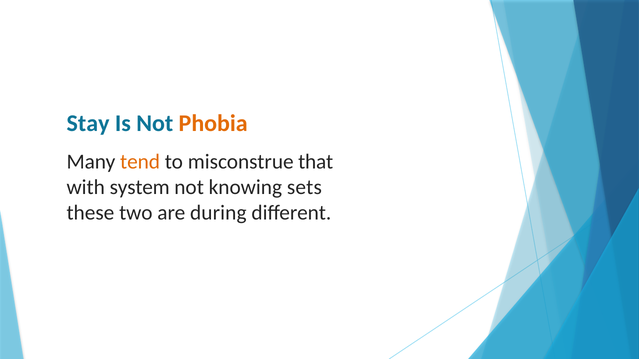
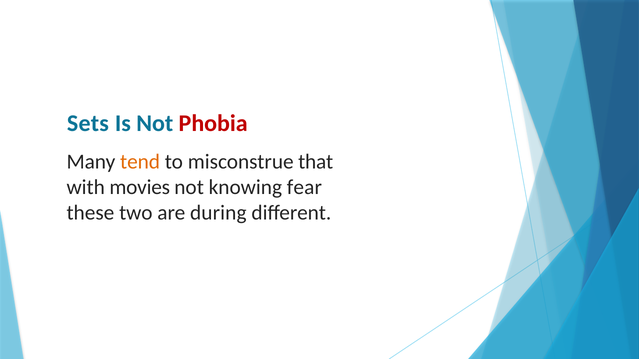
Stay: Stay -> Sets
Phobia colour: orange -> red
system: system -> movies
sets: sets -> fear
